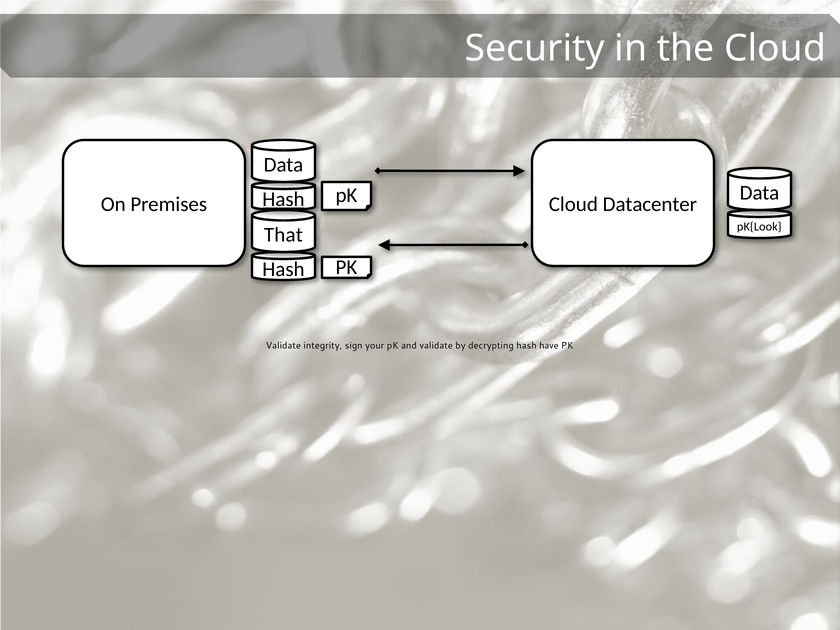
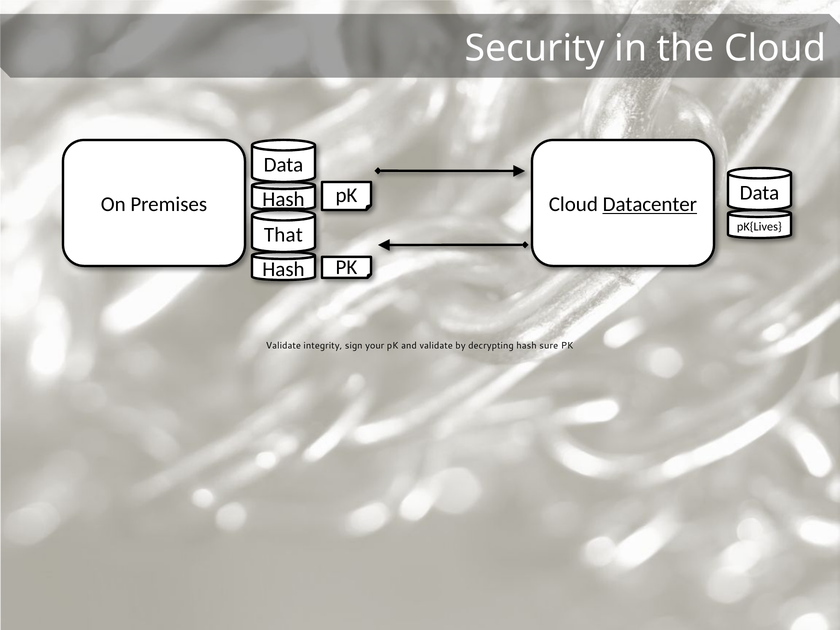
Datacenter underline: none -> present
pK{Look: pK{Look -> pK{Lives
have: have -> sure
